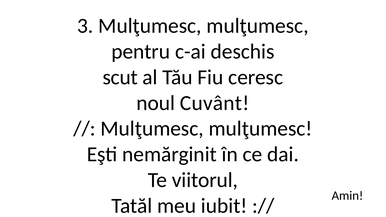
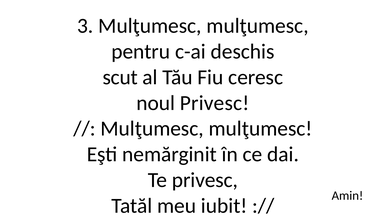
noul Cuvânt: Cuvânt -> Privesc
Te viitorul: viitorul -> privesc
